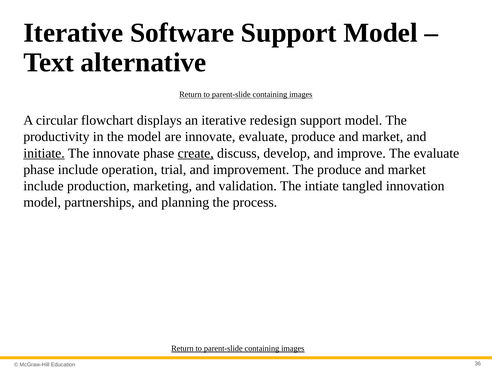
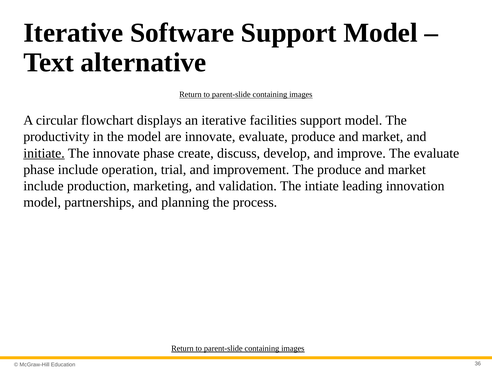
redesign: redesign -> facilities
create underline: present -> none
tangled: tangled -> leading
